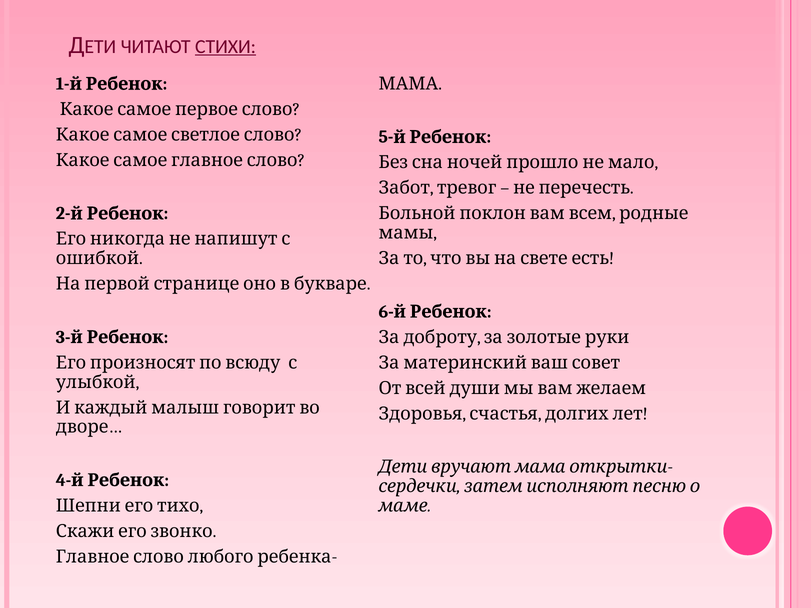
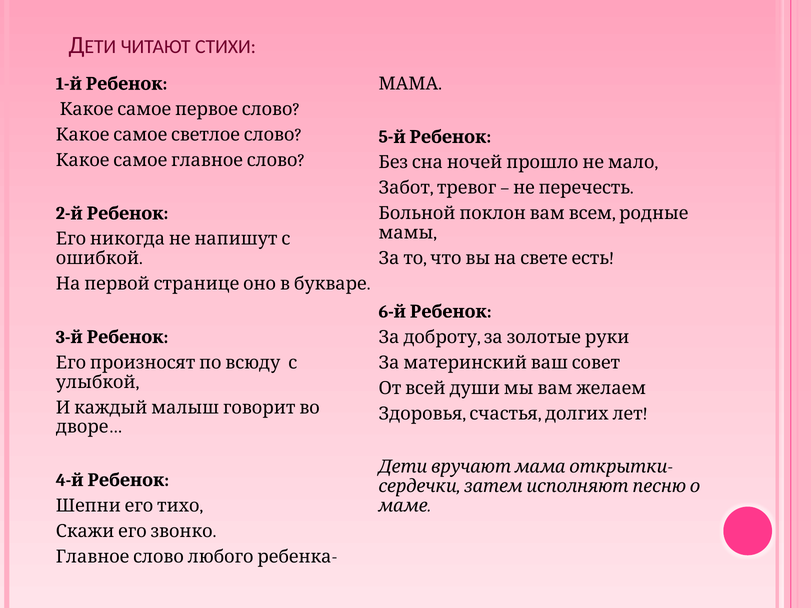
СТИХИ underline: present -> none
